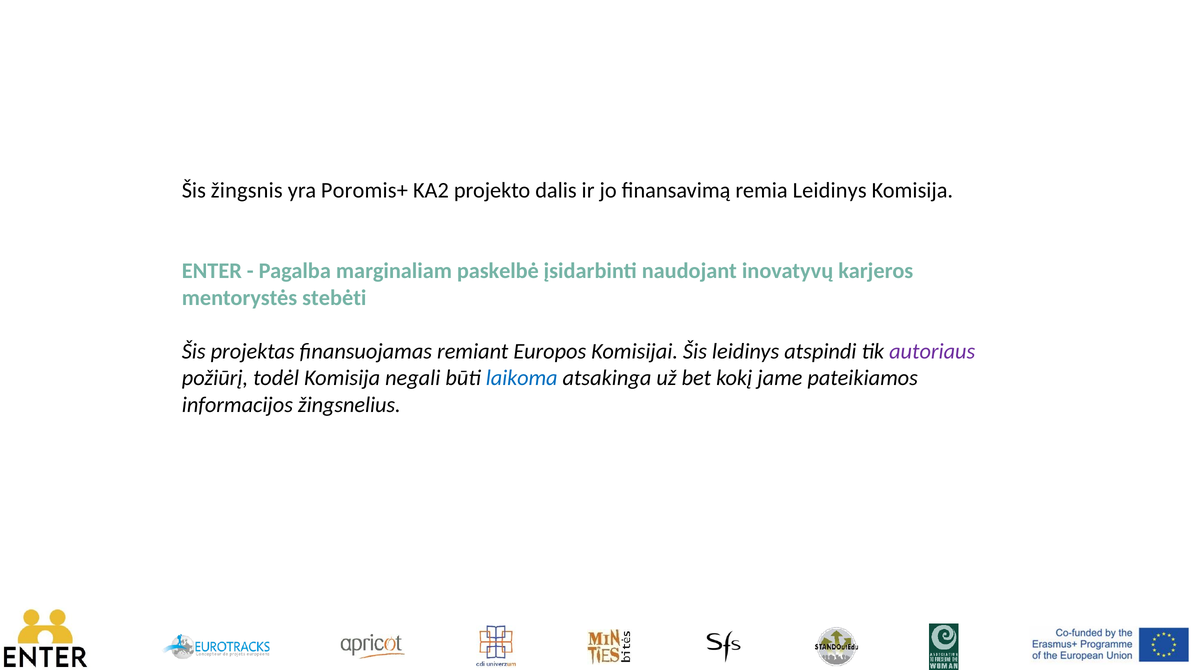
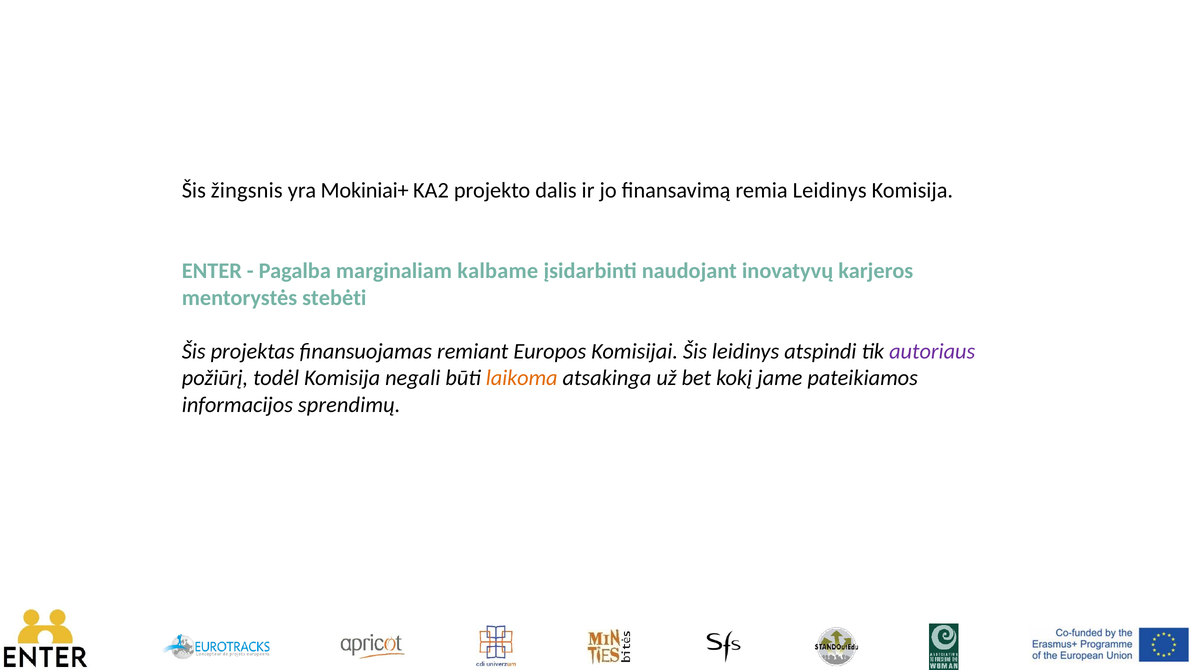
Poromis+: Poromis+ -> Mokiniai+
paskelbė: paskelbė -> kalbame
laikoma colour: blue -> orange
žingsnelius: žingsnelius -> sprendimų
